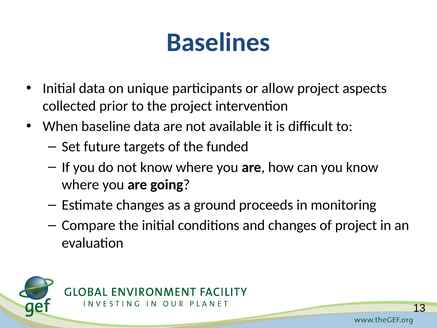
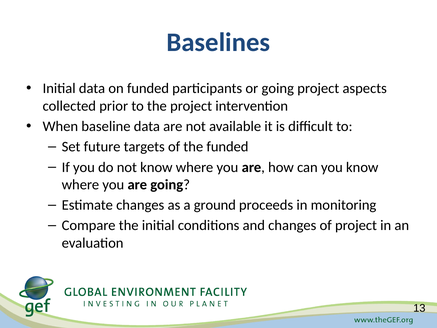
on unique: unique -> funded
or allow: allow -> going
